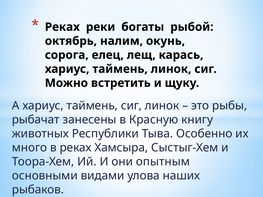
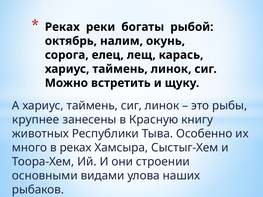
рыбачат: рыбачат -> крупнее
опытным: опытным -> строении
